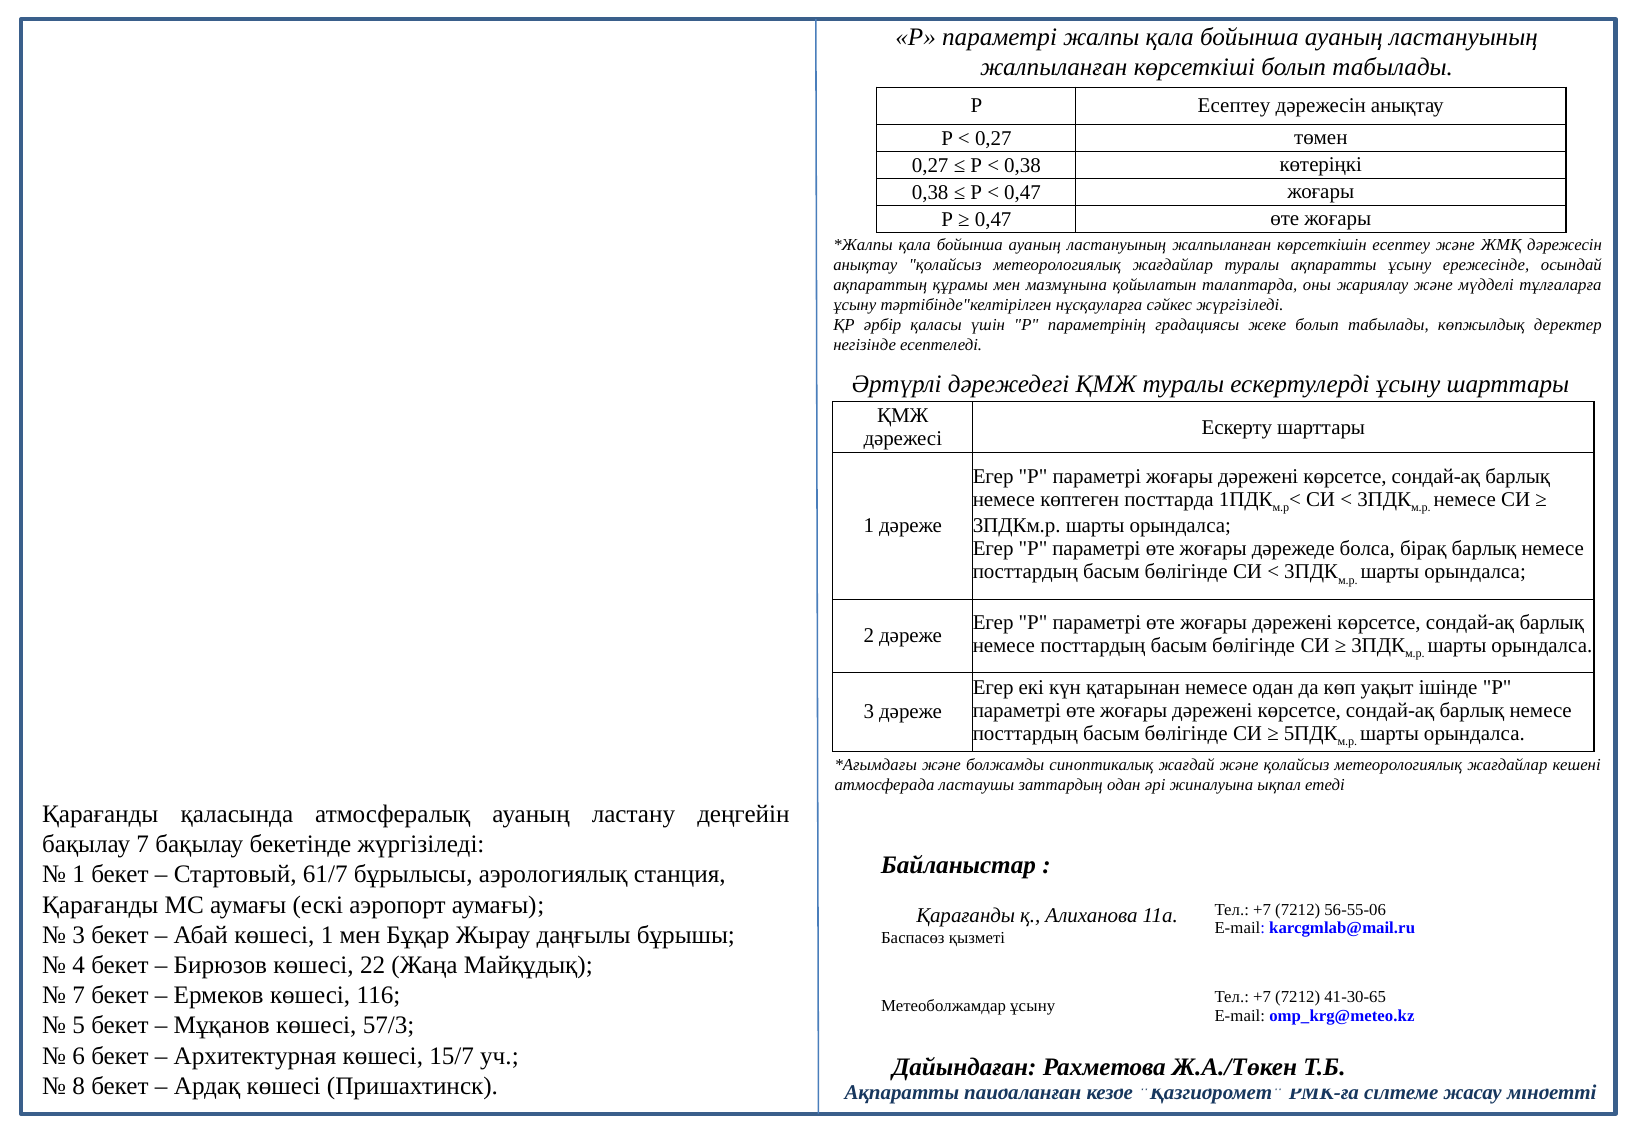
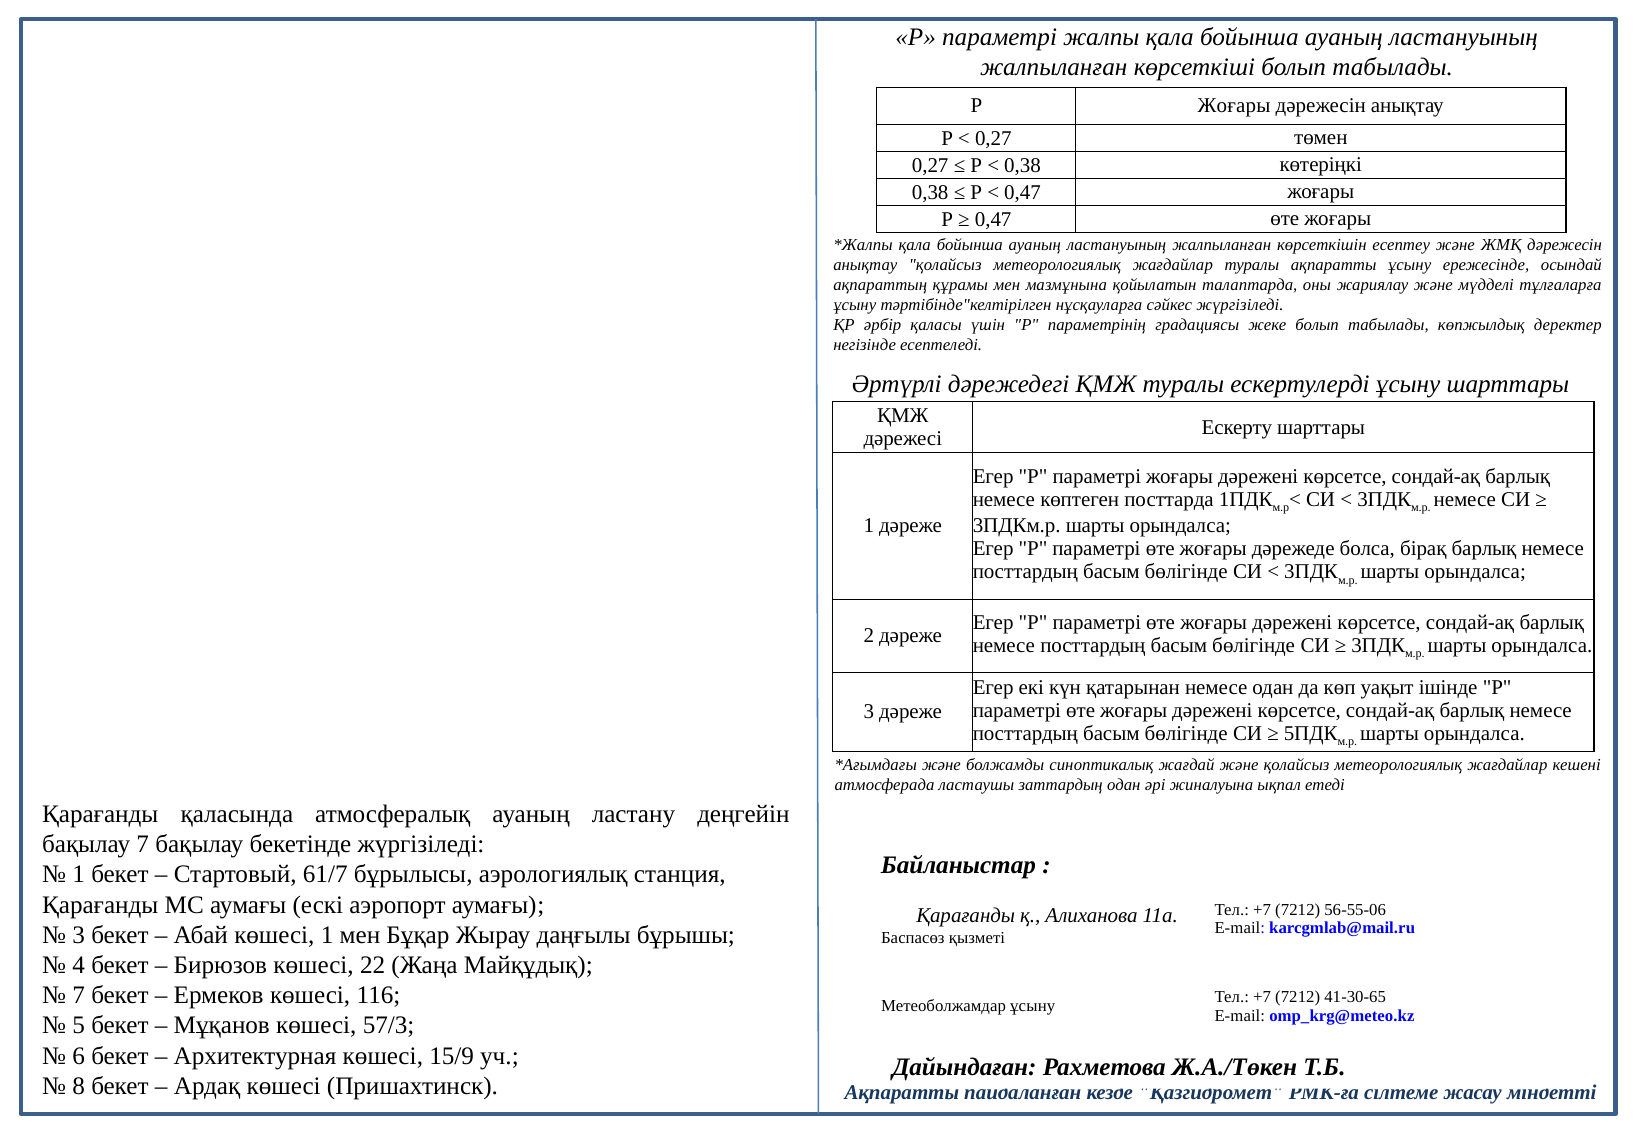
Р Есептеу: Есептеу -> Жоғары
15/7: 15/7 -> 15/9
